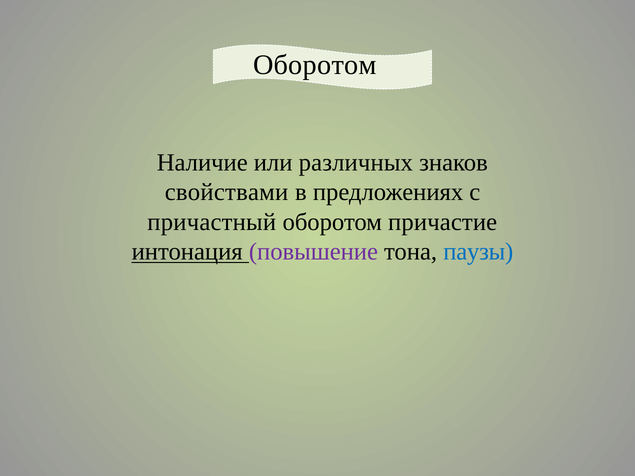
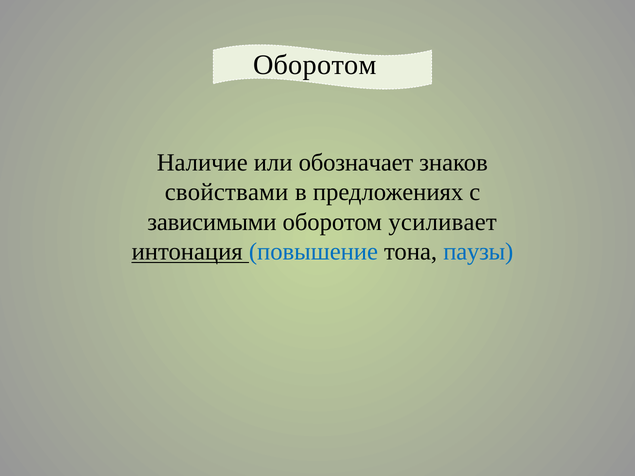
различных: различных -> обозначает
причастный: причастный -> зависимыми
причастие: причастие -> усиливает
повышение colour: purple -> blue
